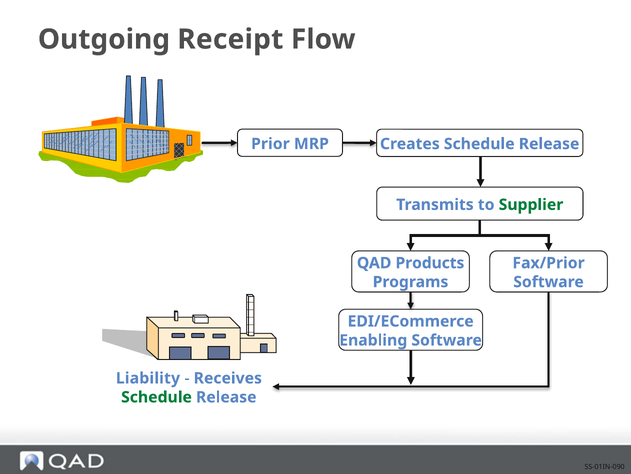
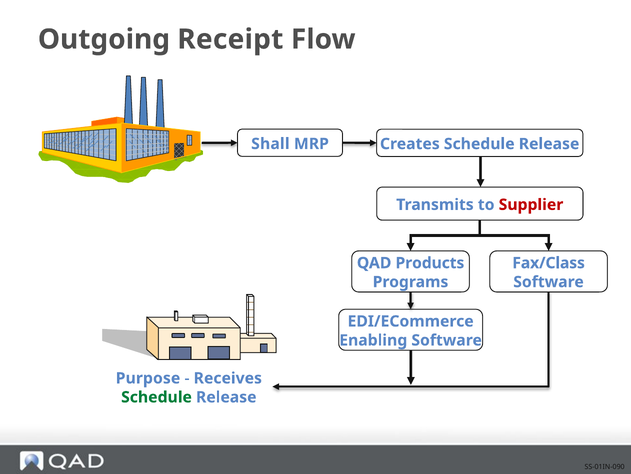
Prior: Prior -> Shall
Supplier colour: green -> red
Fax/Prior: Fax/Prior -> Fax/Class
Liability: Liability -> Purpose
